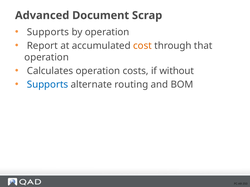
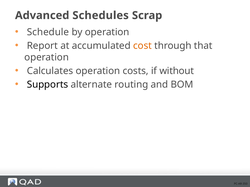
Document: Document -> Schedules
Supports at (48, 32): Supports -> Schedule
Supports at (48, 85) colour: blue -> black
